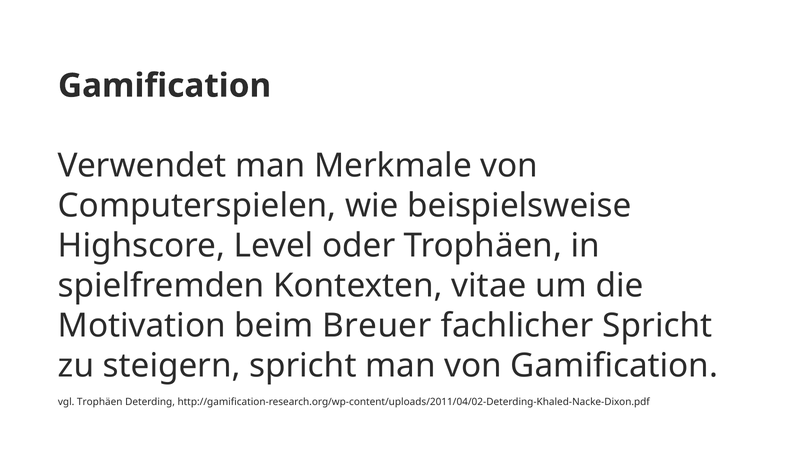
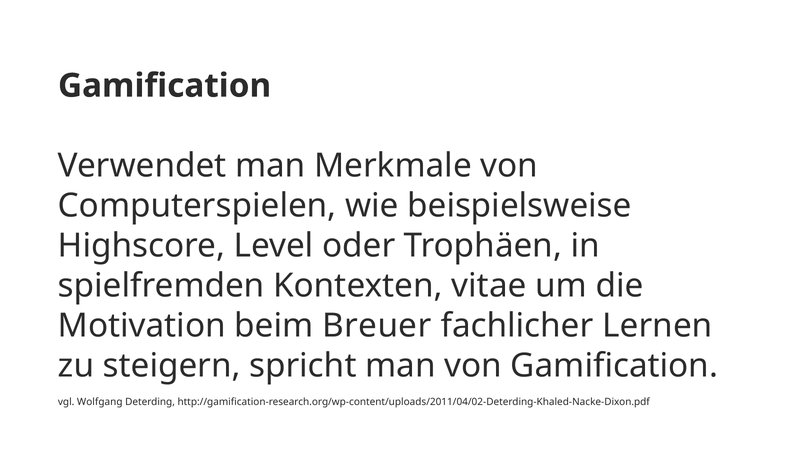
fachlicher Spricht: Spricht -> Lernen
vgl Trophäen: Trophäen -> Wolfgang
